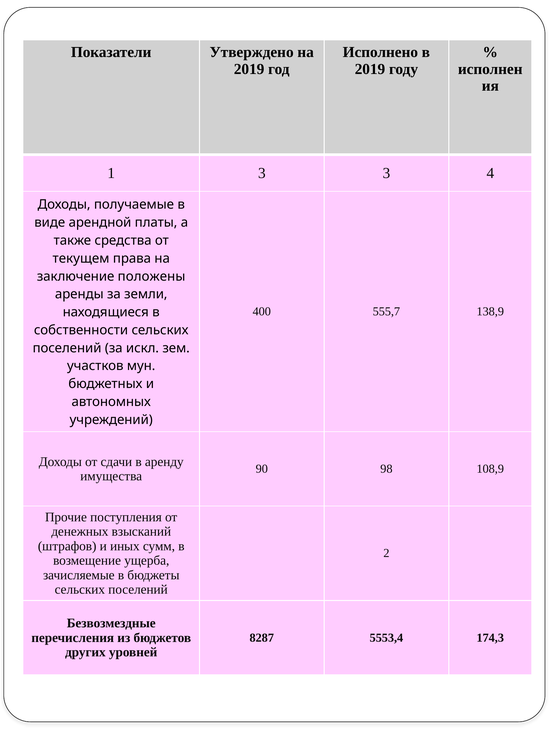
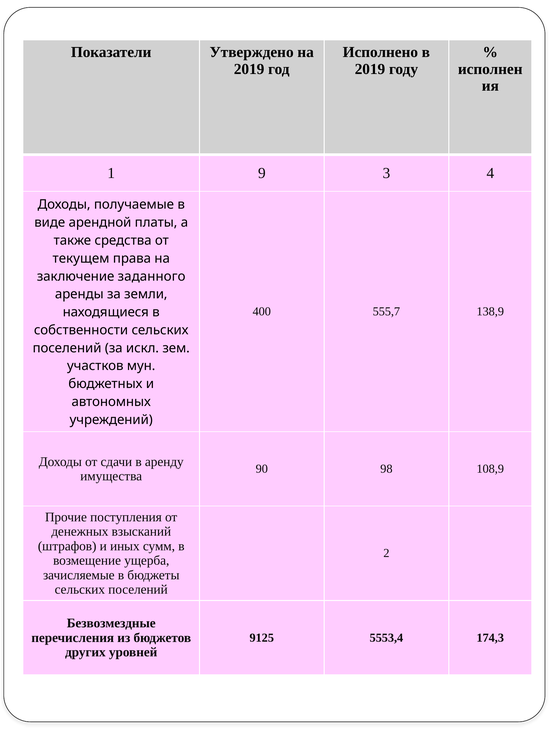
1 3: 3 -> 9
положены: положены -> заданного
8287: 8287 -> 9125
